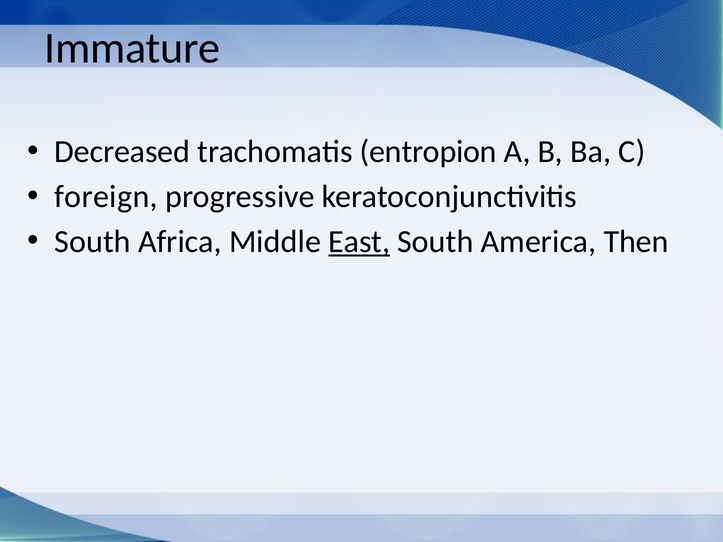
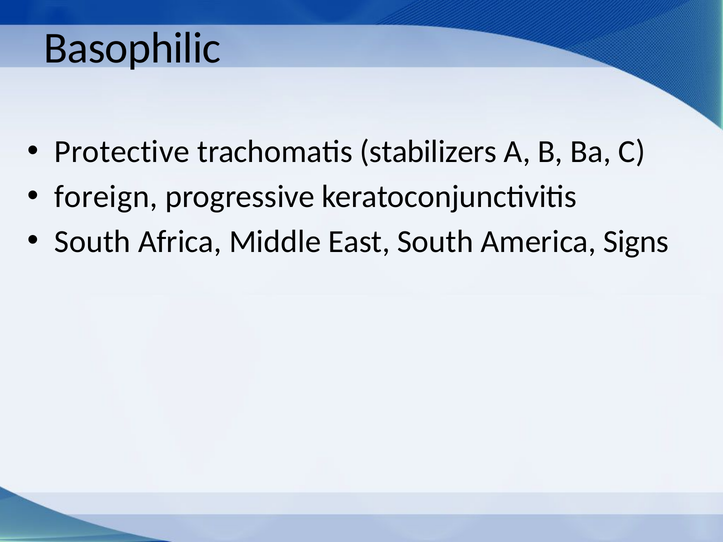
Immature: Immature -> Basophilic
Decreased: Decreased -> Protective
entropion: entropion -> stabilizers
East underline: present -> none
Then: Then -> Signs
